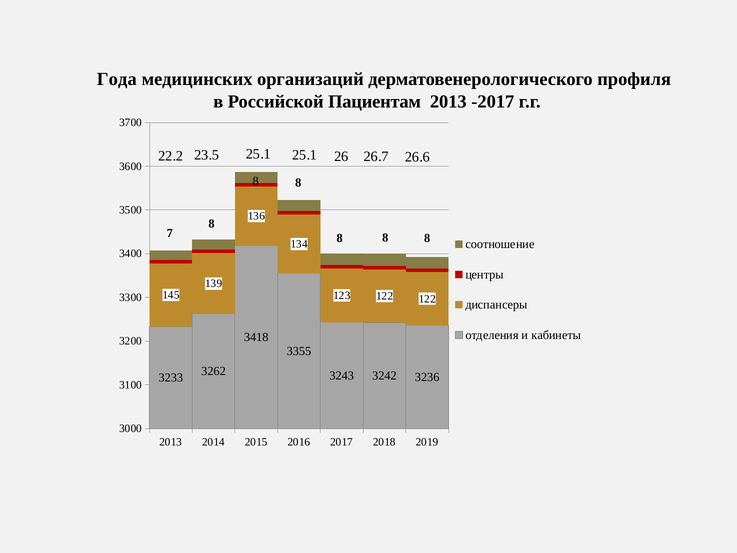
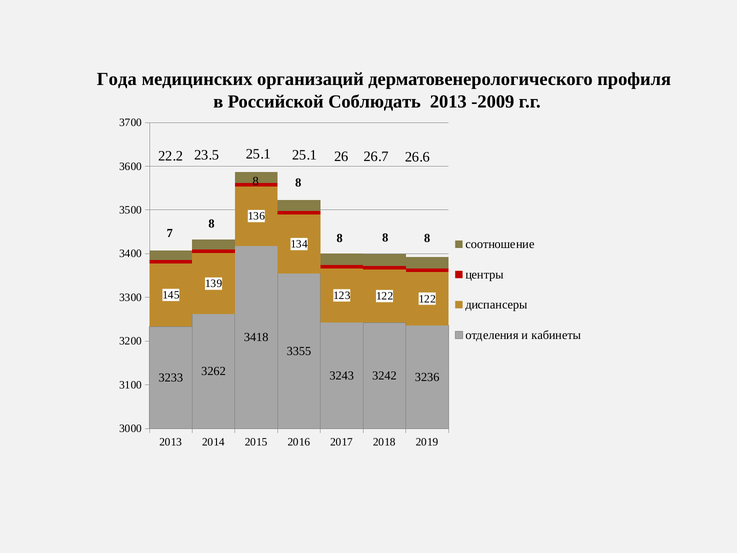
Пациентам: Пациентам -> Соблюдать
-2017: -2017 -> -2009
